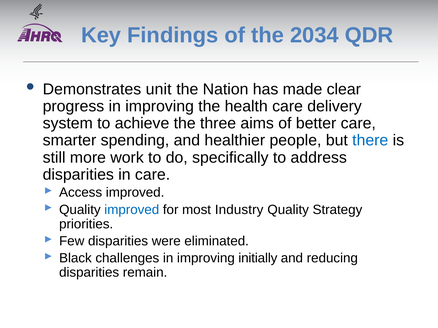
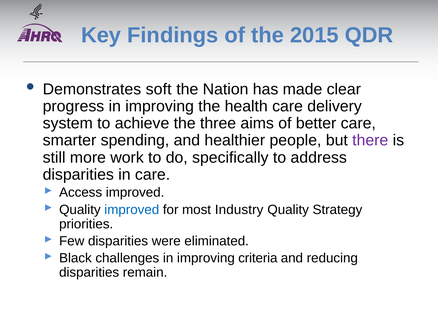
2034: 2034 -> 2015
unit: unit -> soft
there colour: blue -> purple
initially: initially -> criteria
